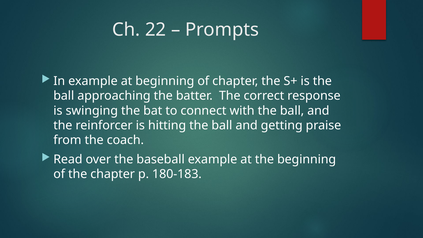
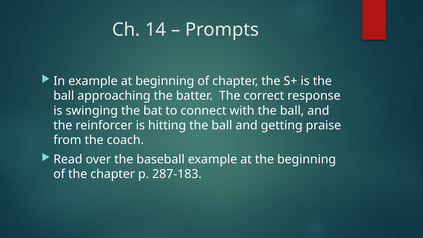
22: 22 -> 14
180-183: 180-183 -> 287-183
